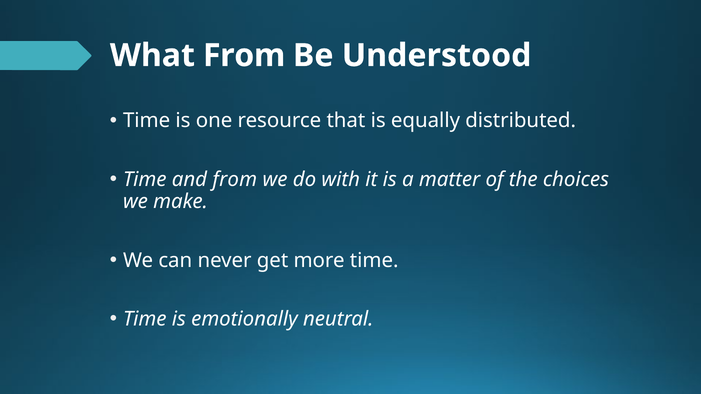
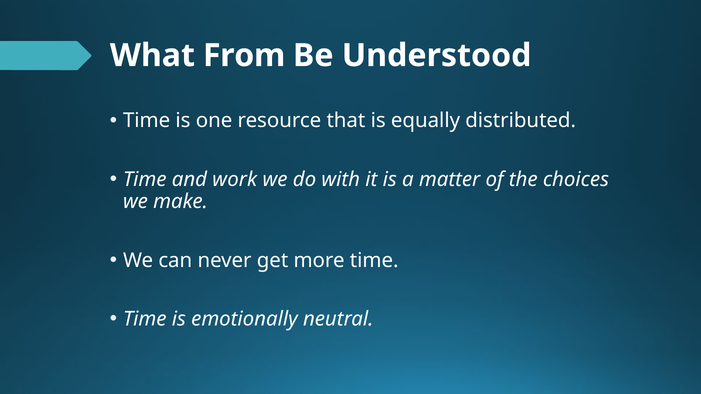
and from: from -> work
